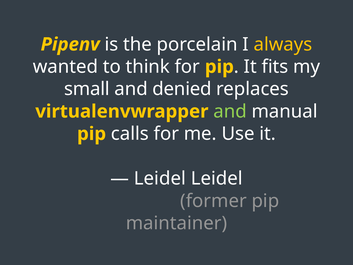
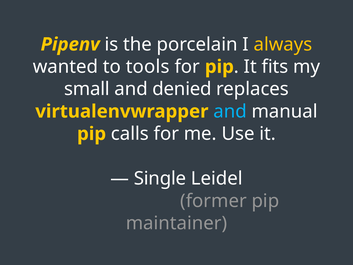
think: think -> tools
and at (230, 111) colour: light green -> light blue
Leidel at (160, 178): Leidel -> Single
